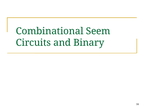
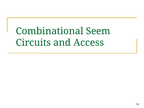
Binary: Binary -> Access
